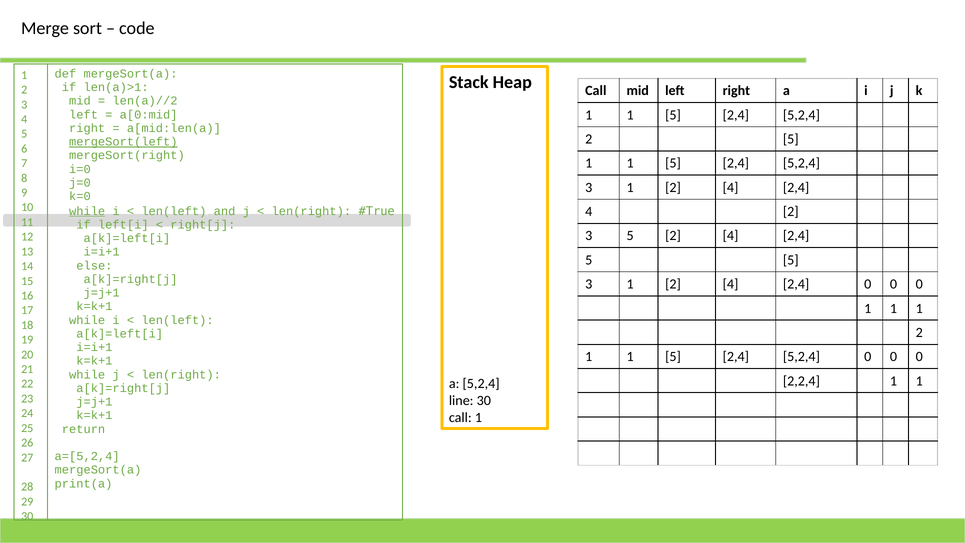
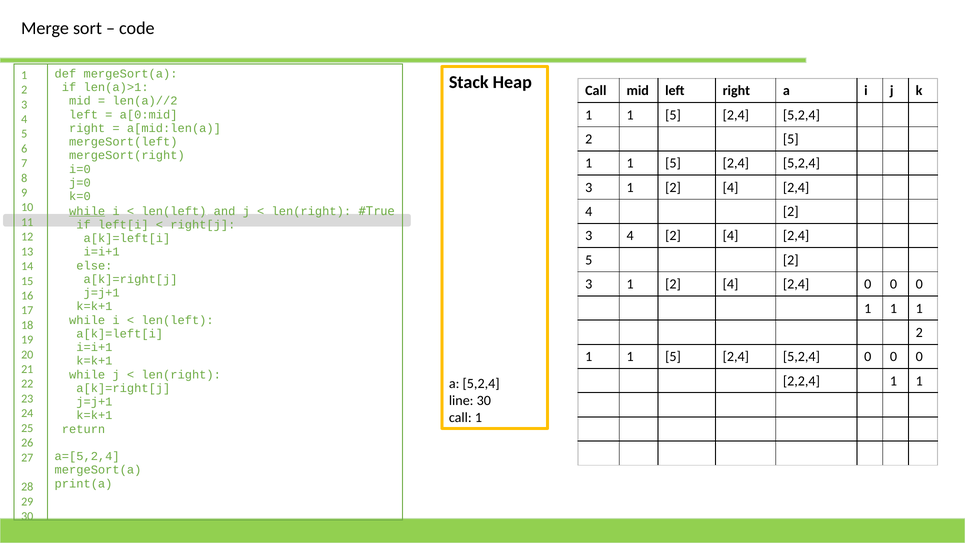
mergeSort(left underline: present -> none
5 at (630, 236): 5 -> 4
5 5: 5 -> 2
